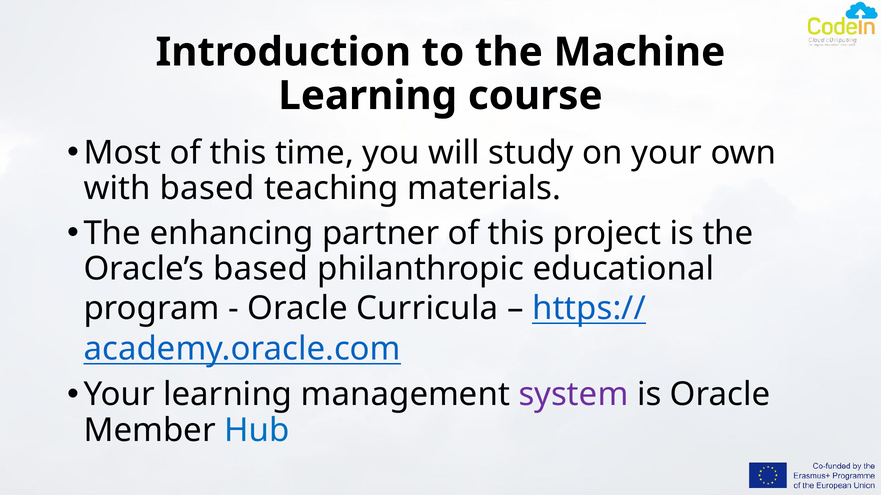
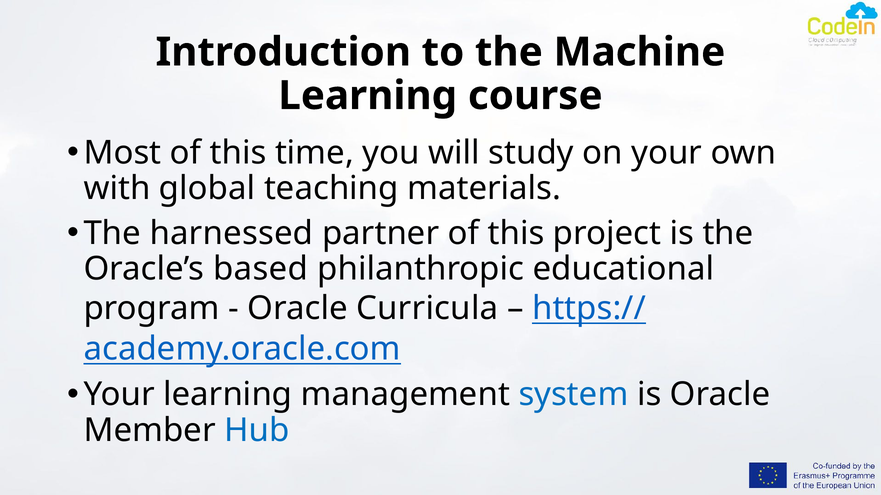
with based: based -> global
enhancing: enhancing -> harnessed
system colour: purple -> blue
